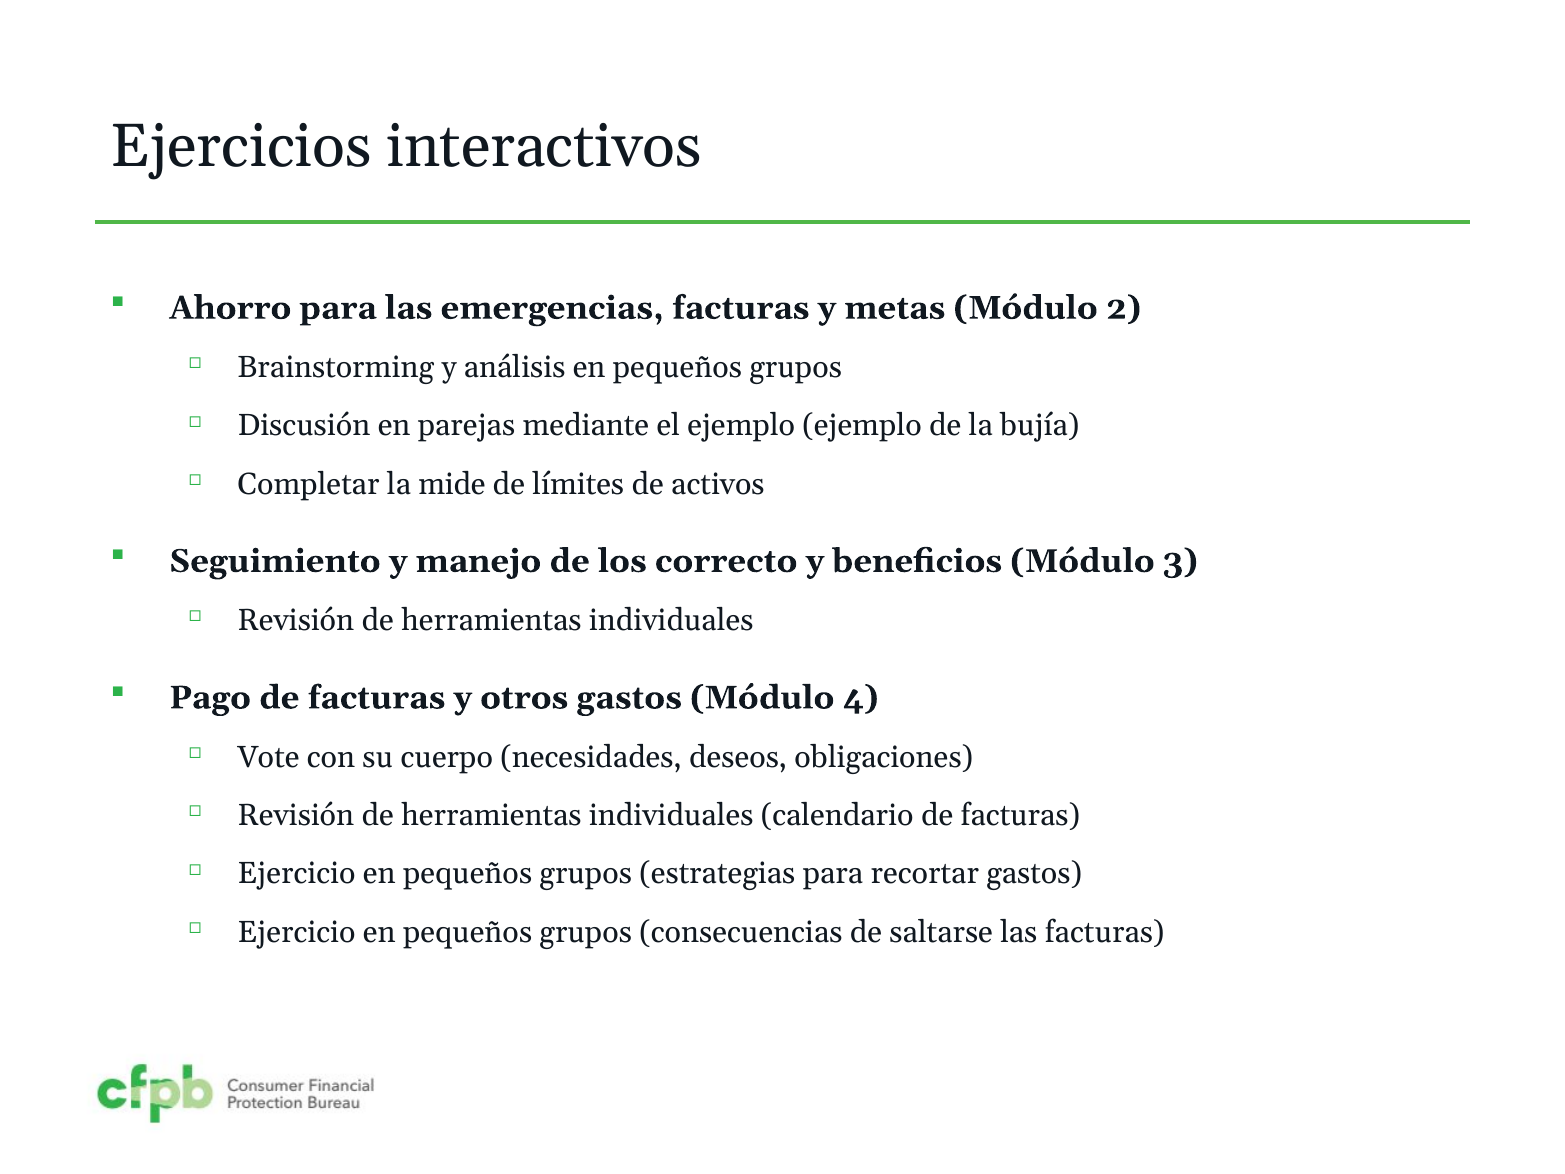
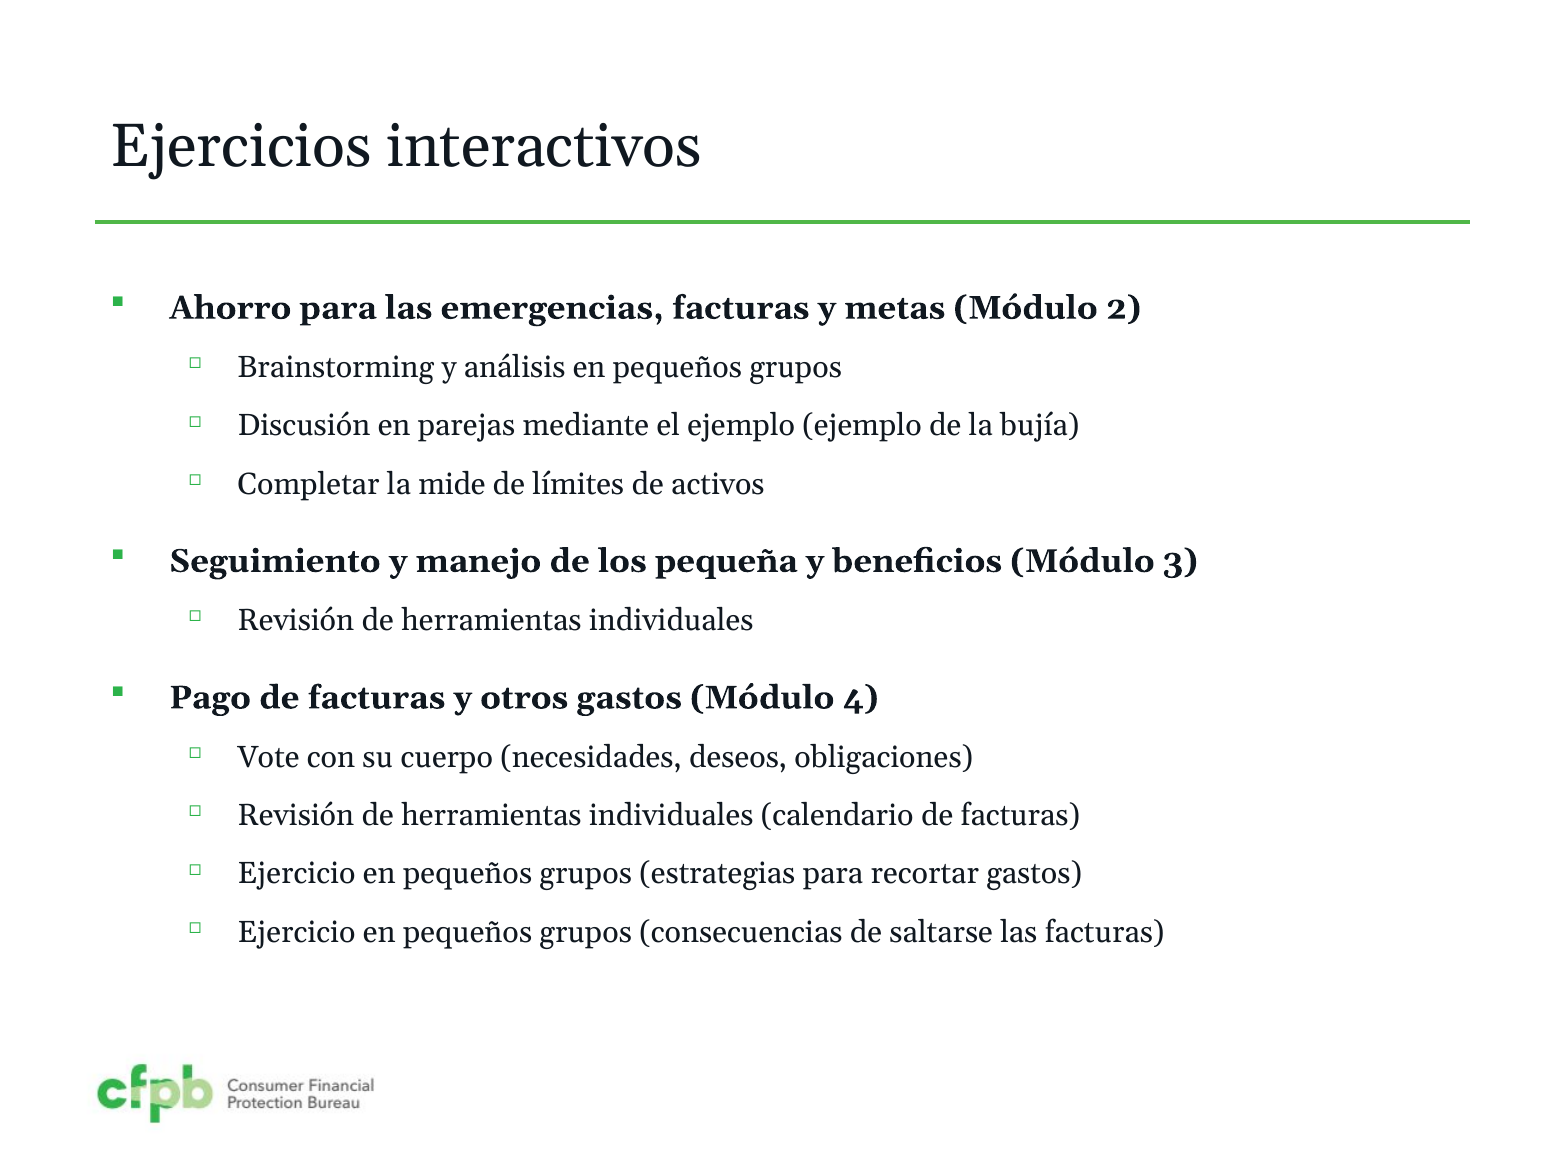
correcto: correcto -> pequeña
